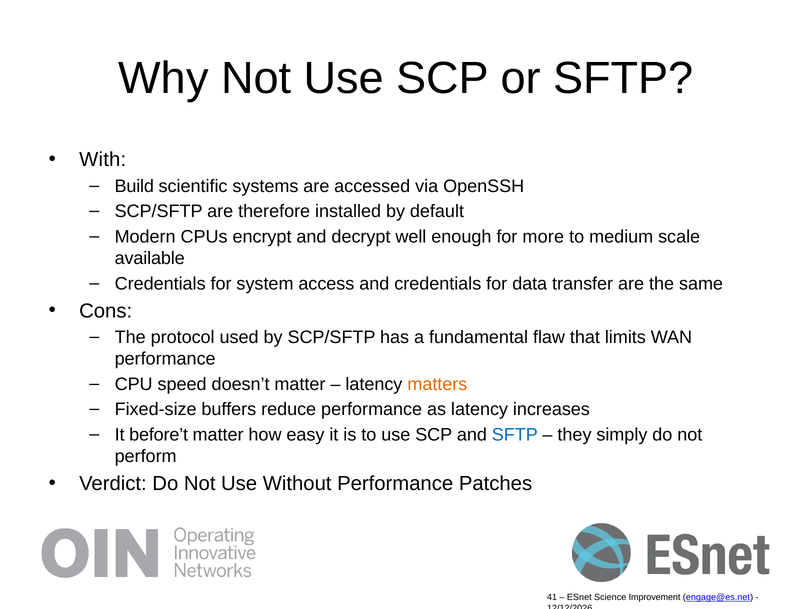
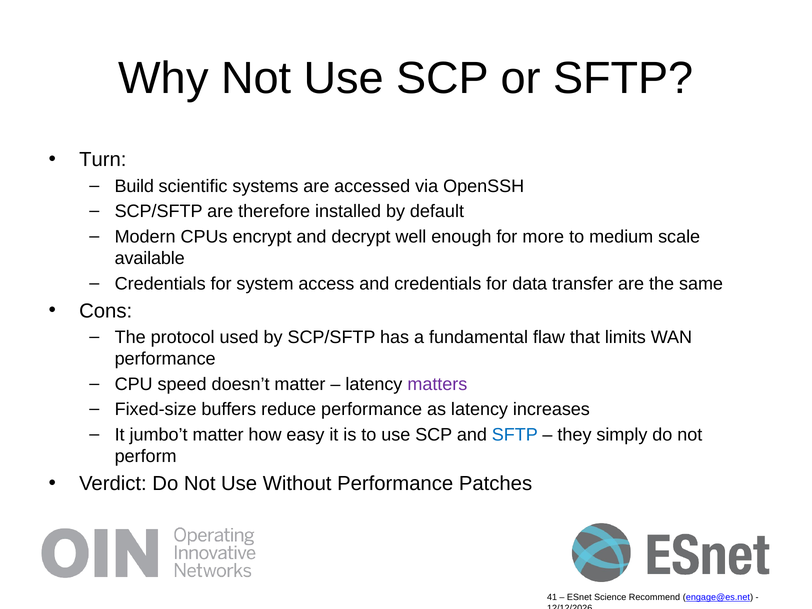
With: With -> Turn
matters colour: orange -> purple
before’t: before’t -> jumbo’t
Improvement: Improvement -> Recommend
